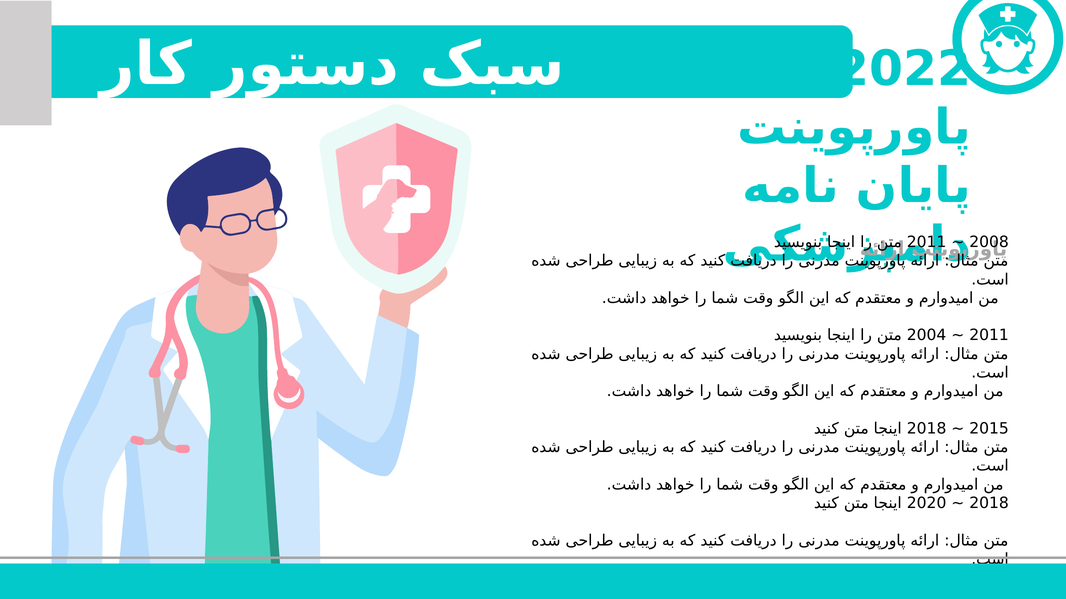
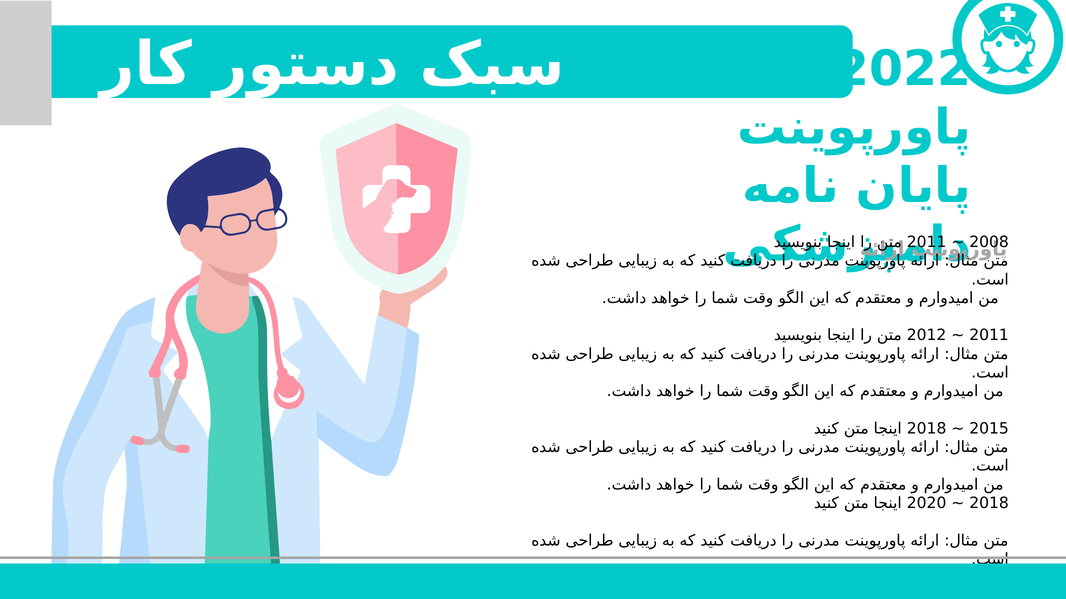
2004: 2004 -> 2012
